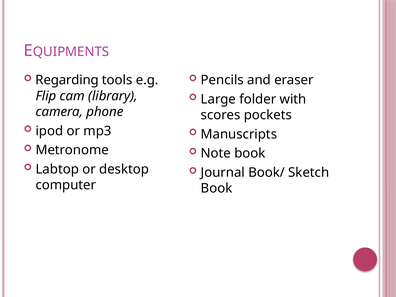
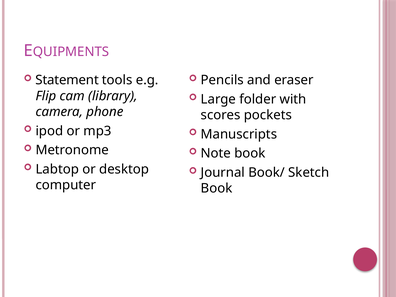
Regarding: Regarding -> Statement
